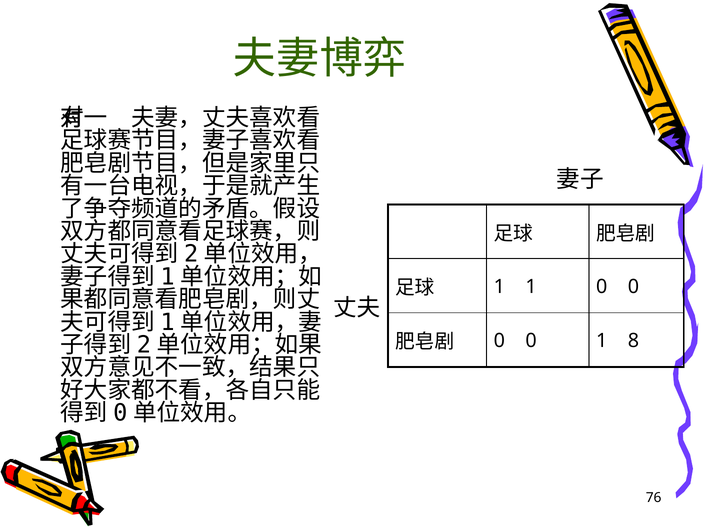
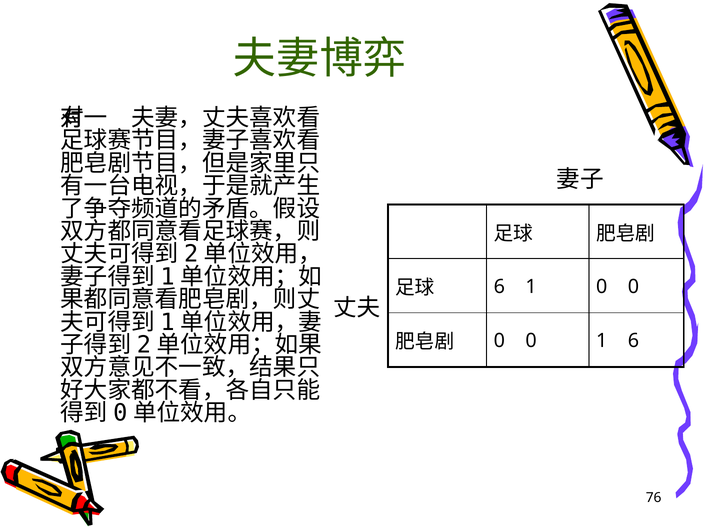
1 at (499, 287): 1 -> 6
1 8: 8 -> 6
